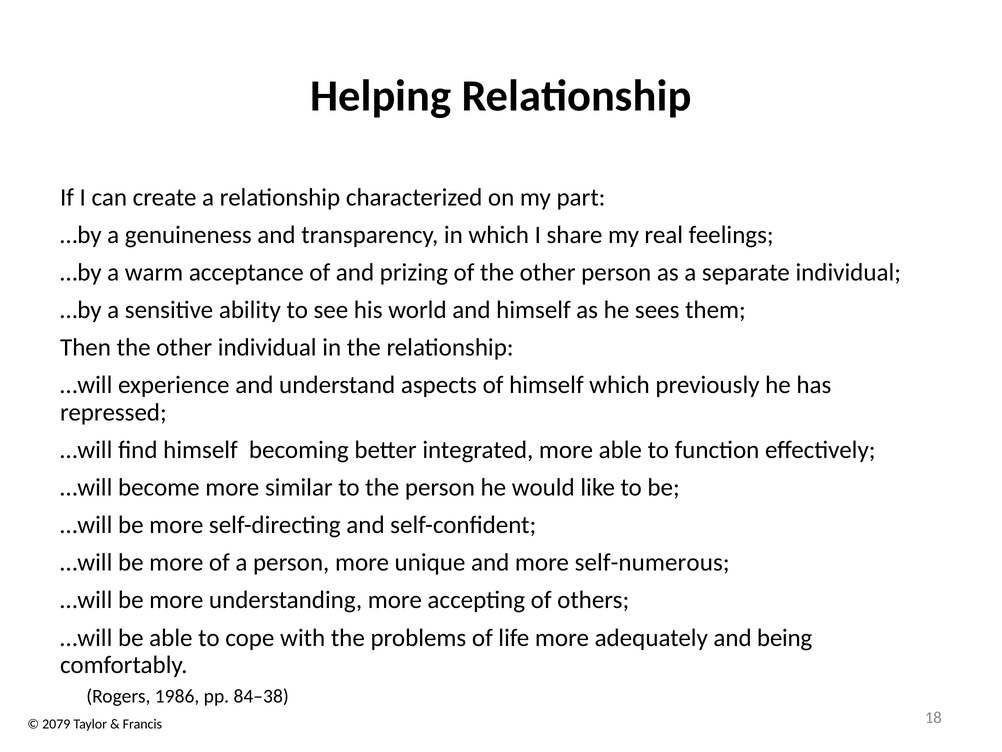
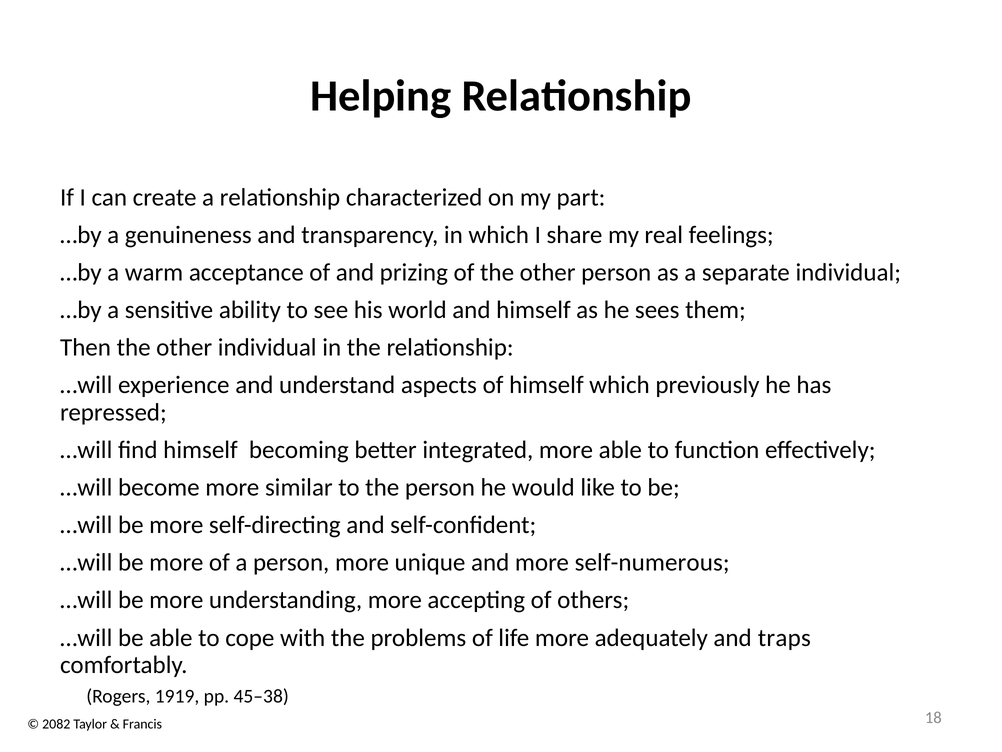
being: being -> traps
1986: 1986 -> 1919
84–38: 84–38 -> 45–38
2079: 2079 -> 2082
